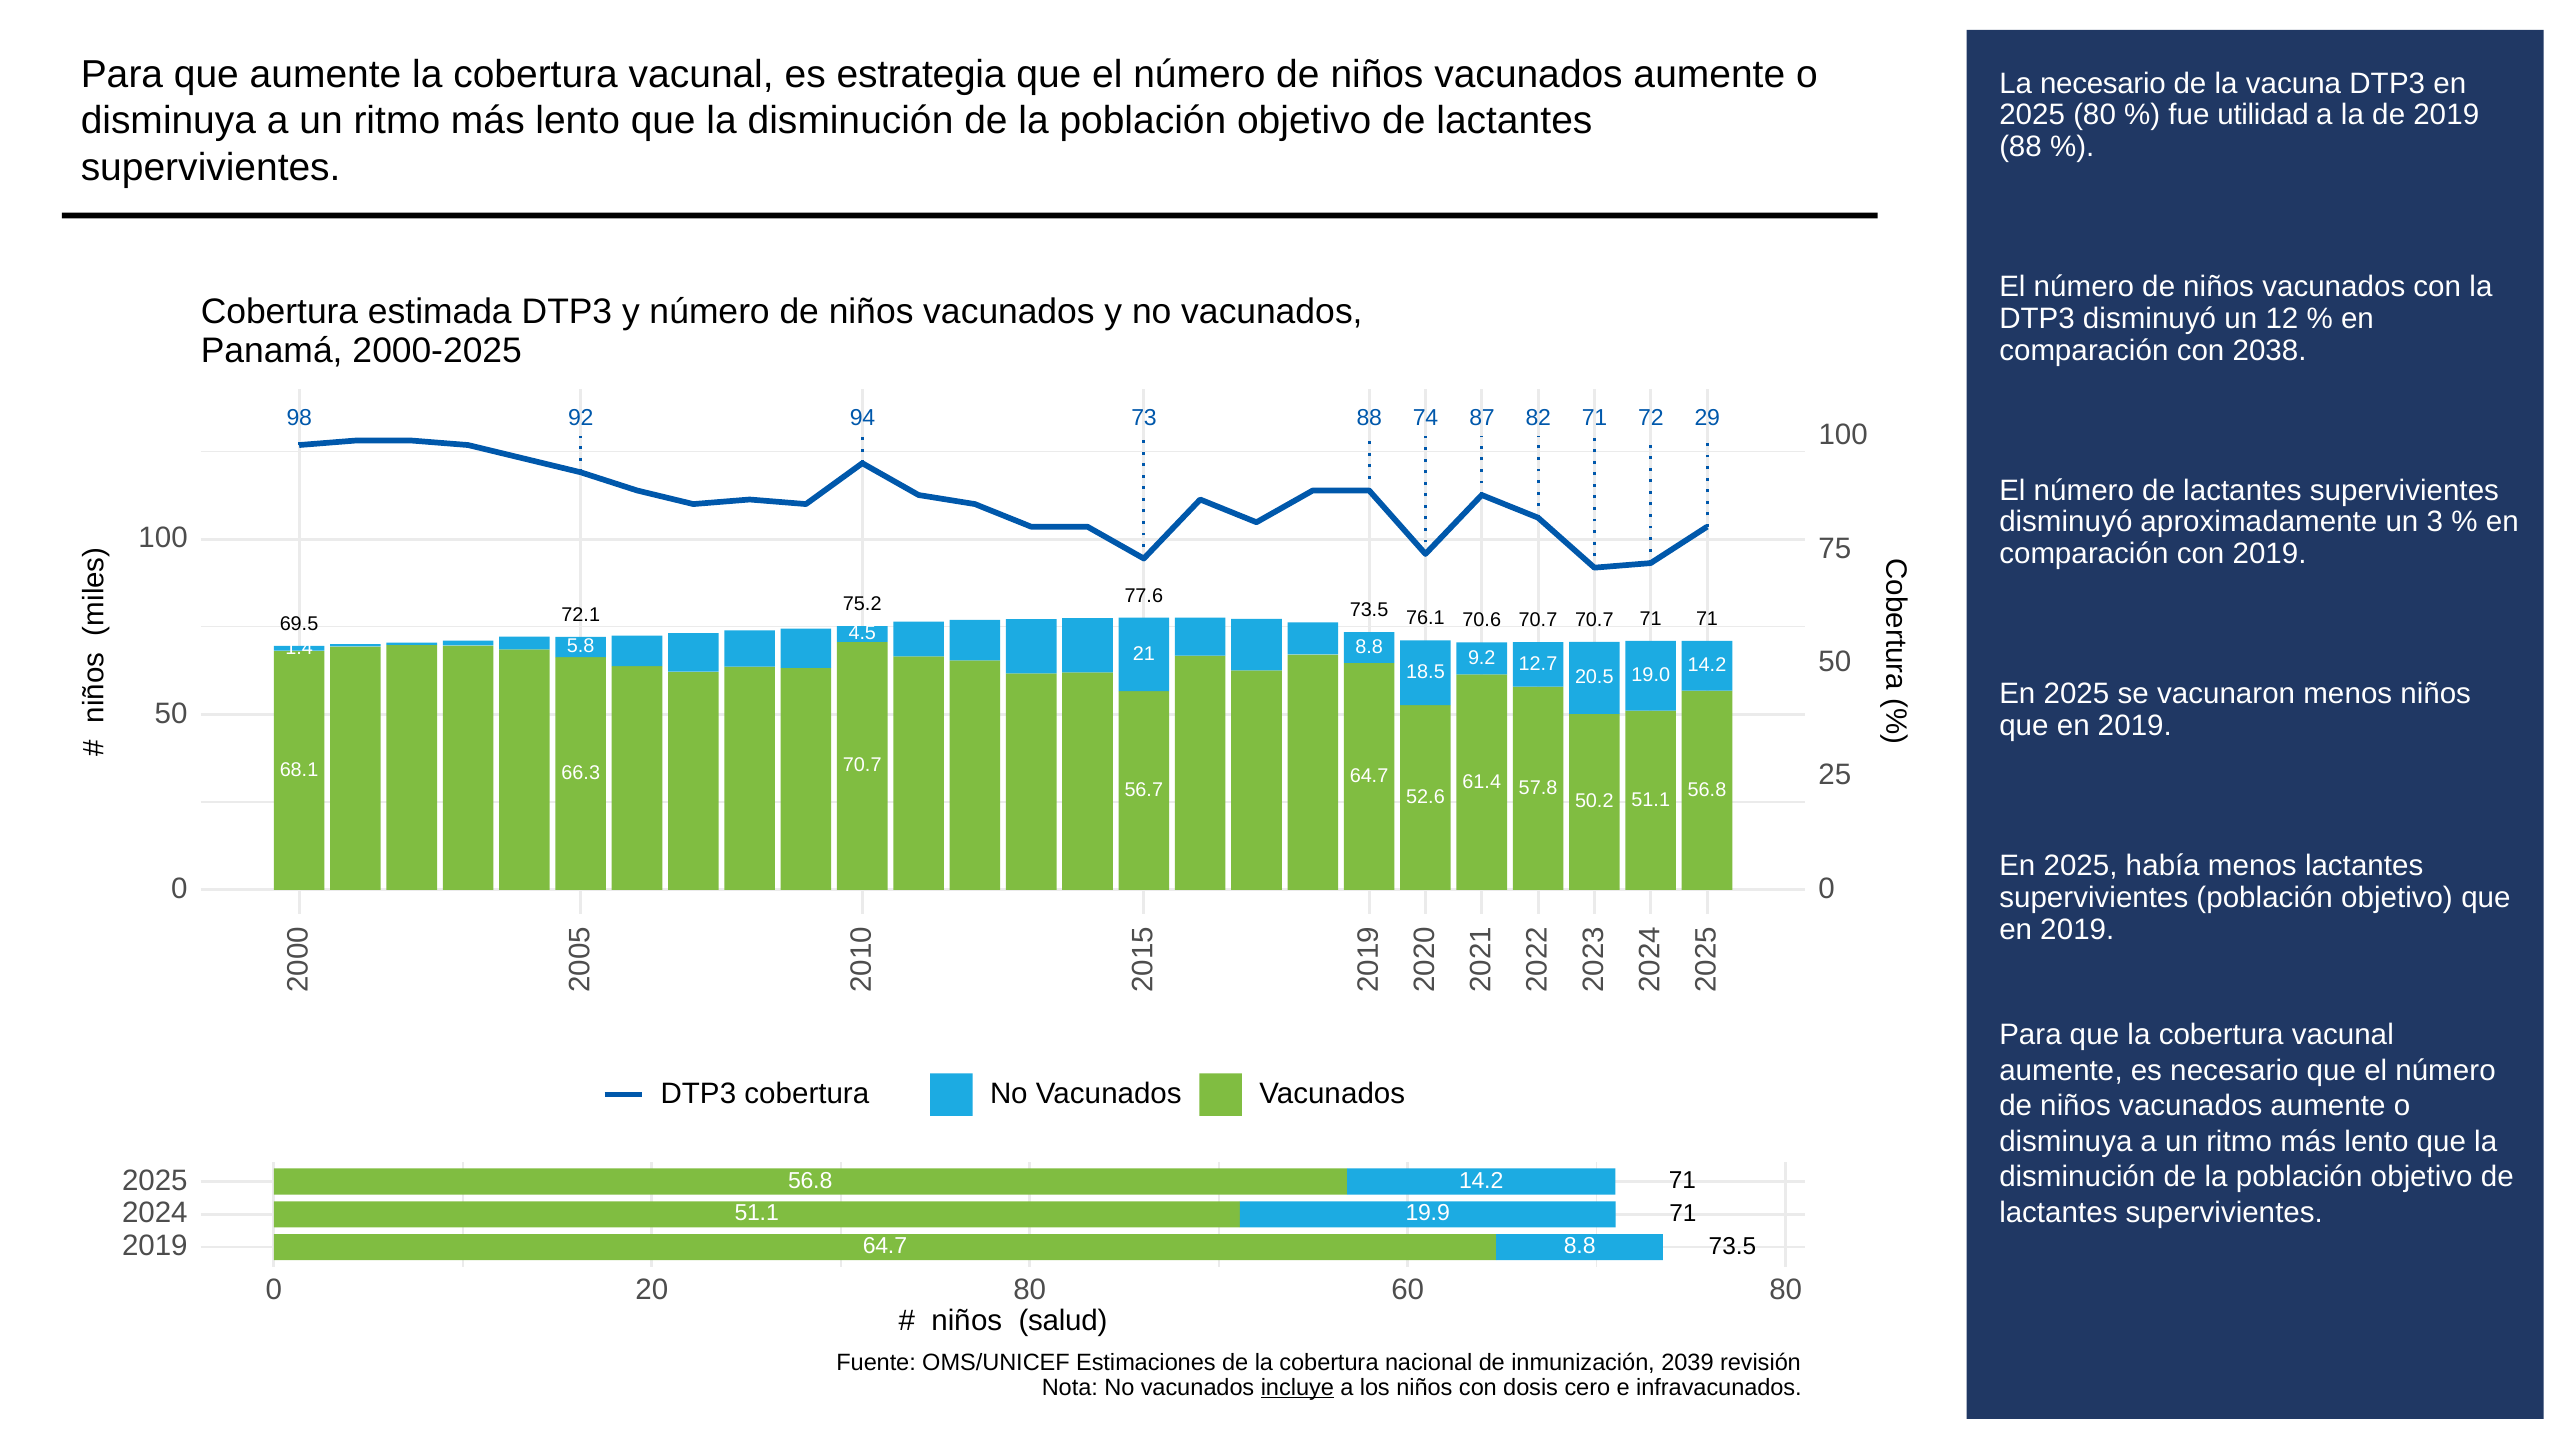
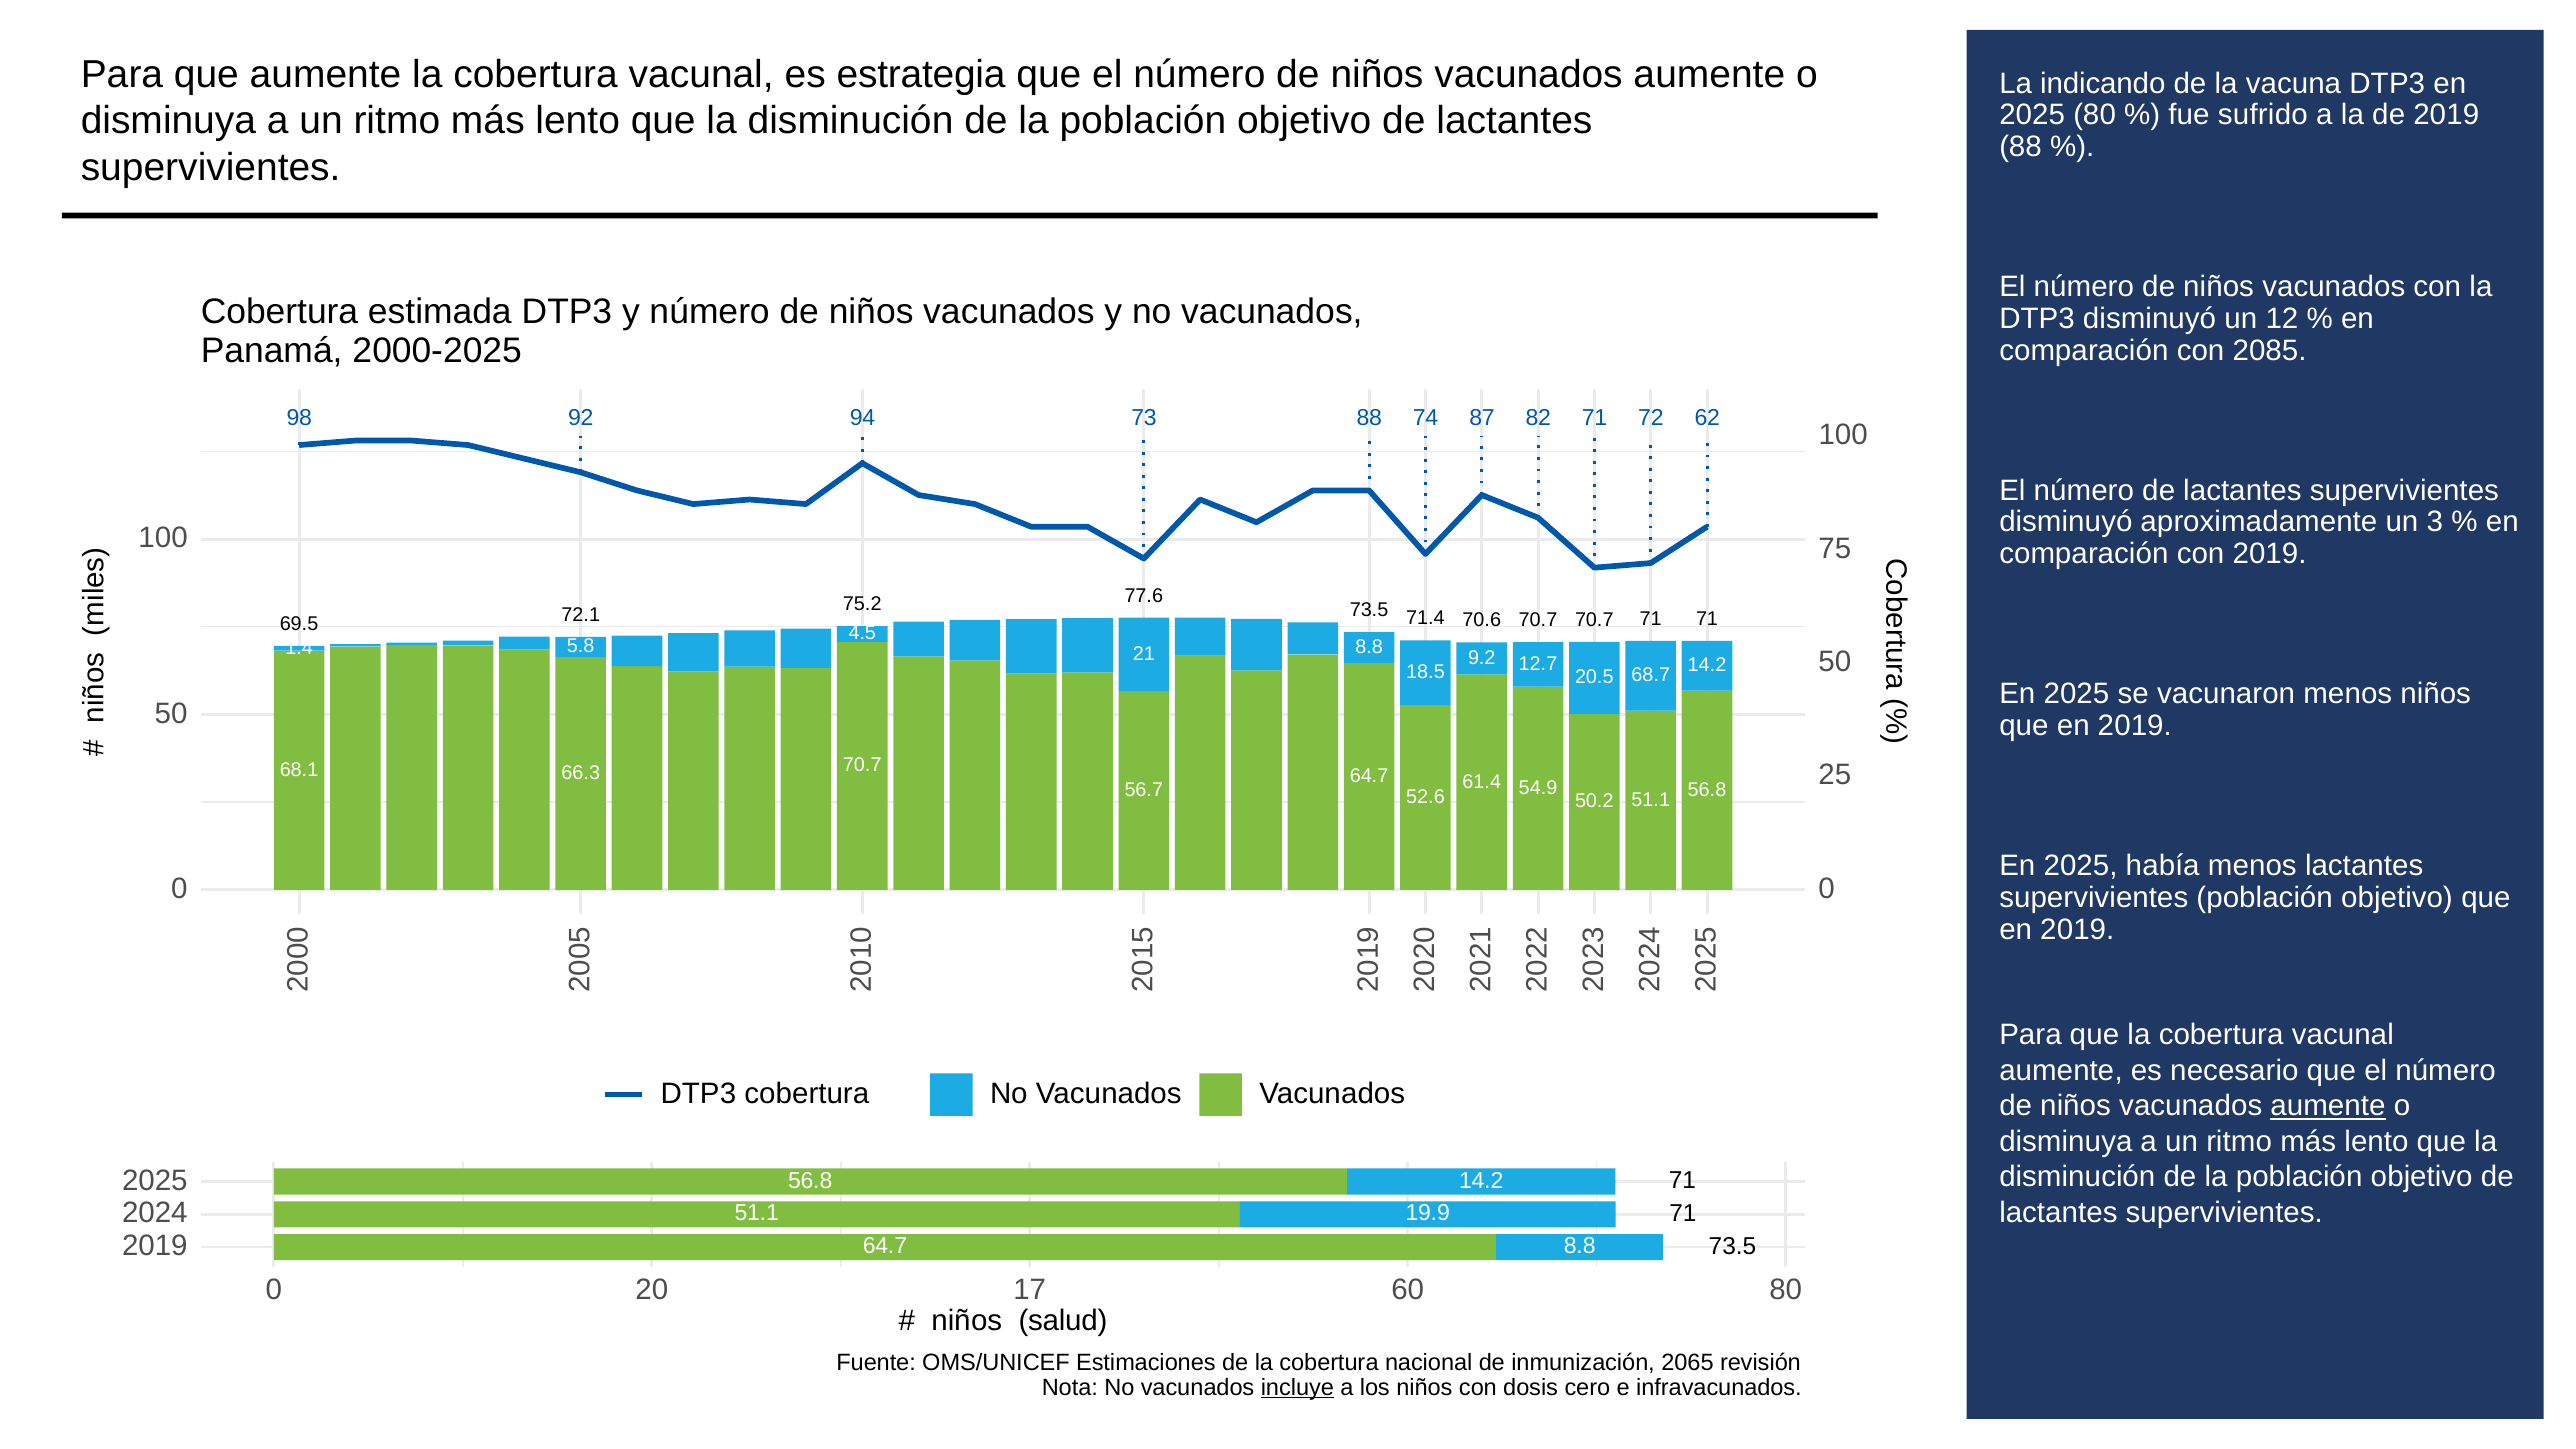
La necesario: necesario -> indicando
utilidad: utilidad -> sufrido
2038: 2038 -> 2085
29: 29 -> 62
76.1: 76.1 -> 71.4
19.0: 19.0 -> 68.7
57.8: 57.8 -> 54.9
aumente at (2328, 1106) underline: none -> present
20 80: 80 -> 17
2039: 2039 -> 2065
